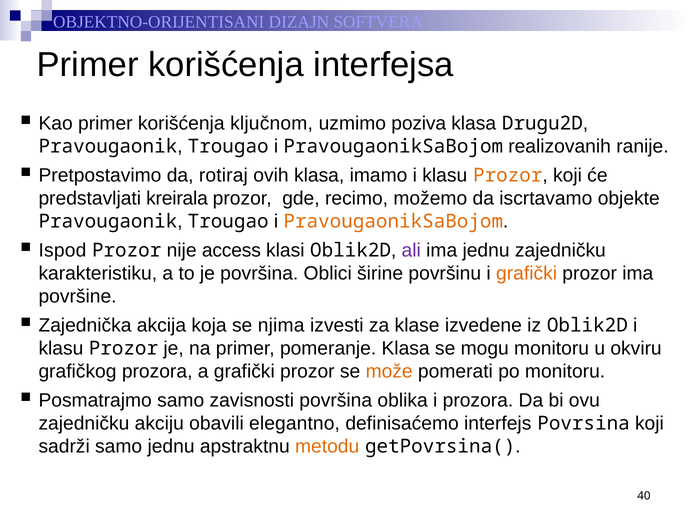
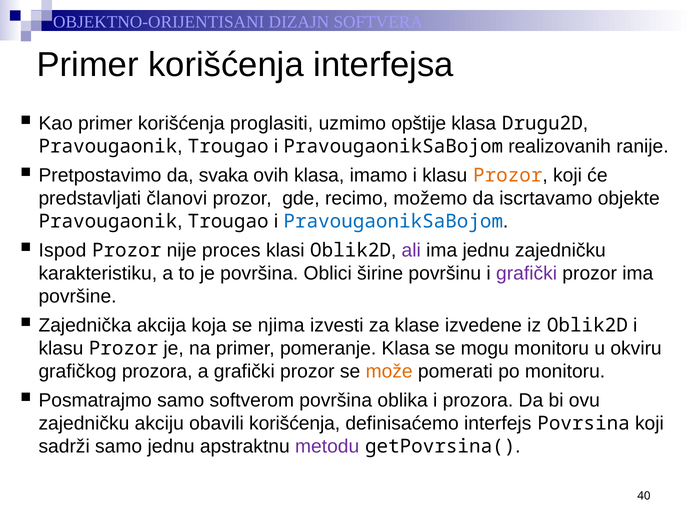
ključnom: ključnom -> proglasiti
poziva: poziva -> opštije
rotiraj: rotiraj -> svaka
kreirala: kreirala -> članovi
PravougaonikSaBojom at (393, 221) colour: orange -> blue
access: access -> proces
grafički at (527, 273) colour: orange -> purple
zavisnosti: zavisnosti -> softverom
obavili elegantno: elegantno -> korišćenja
metodu colour: orange -> purple
